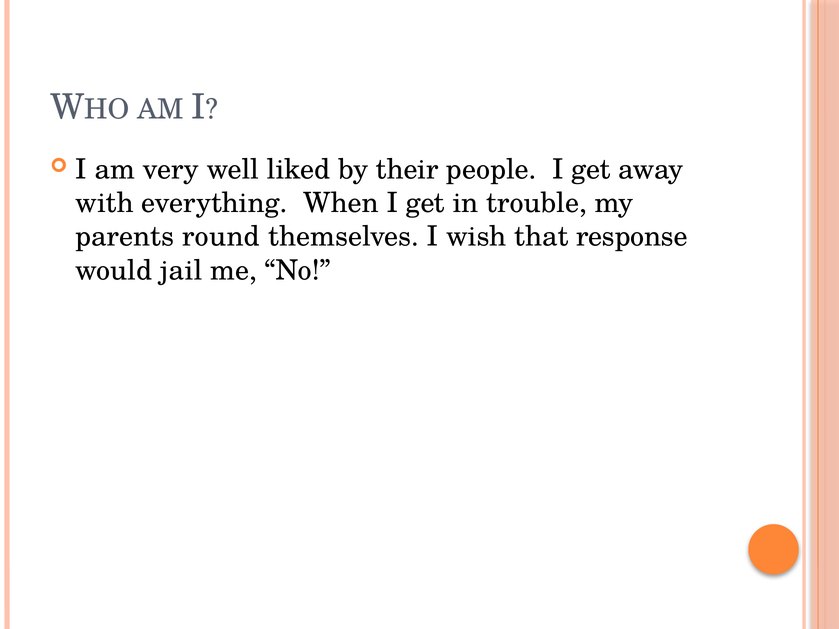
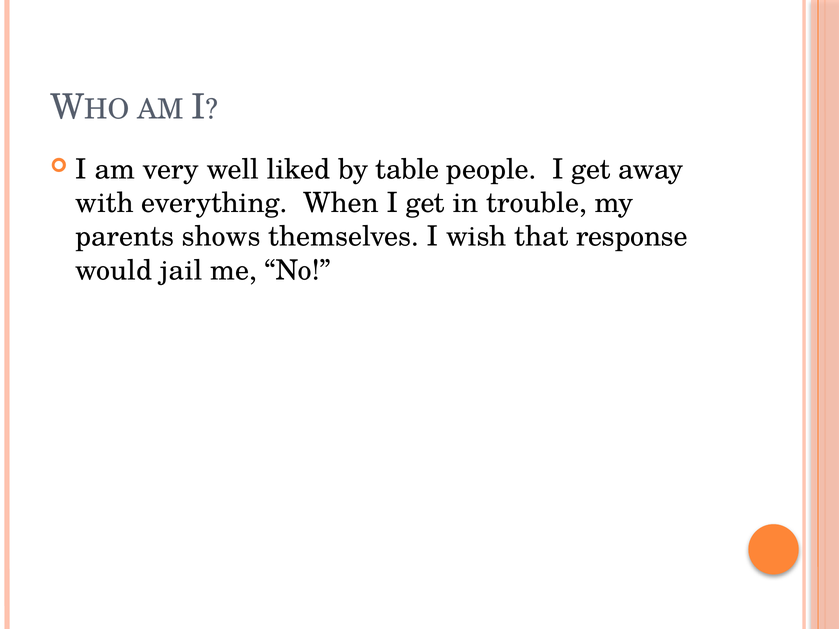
their: their -> table
round: round -> shows
